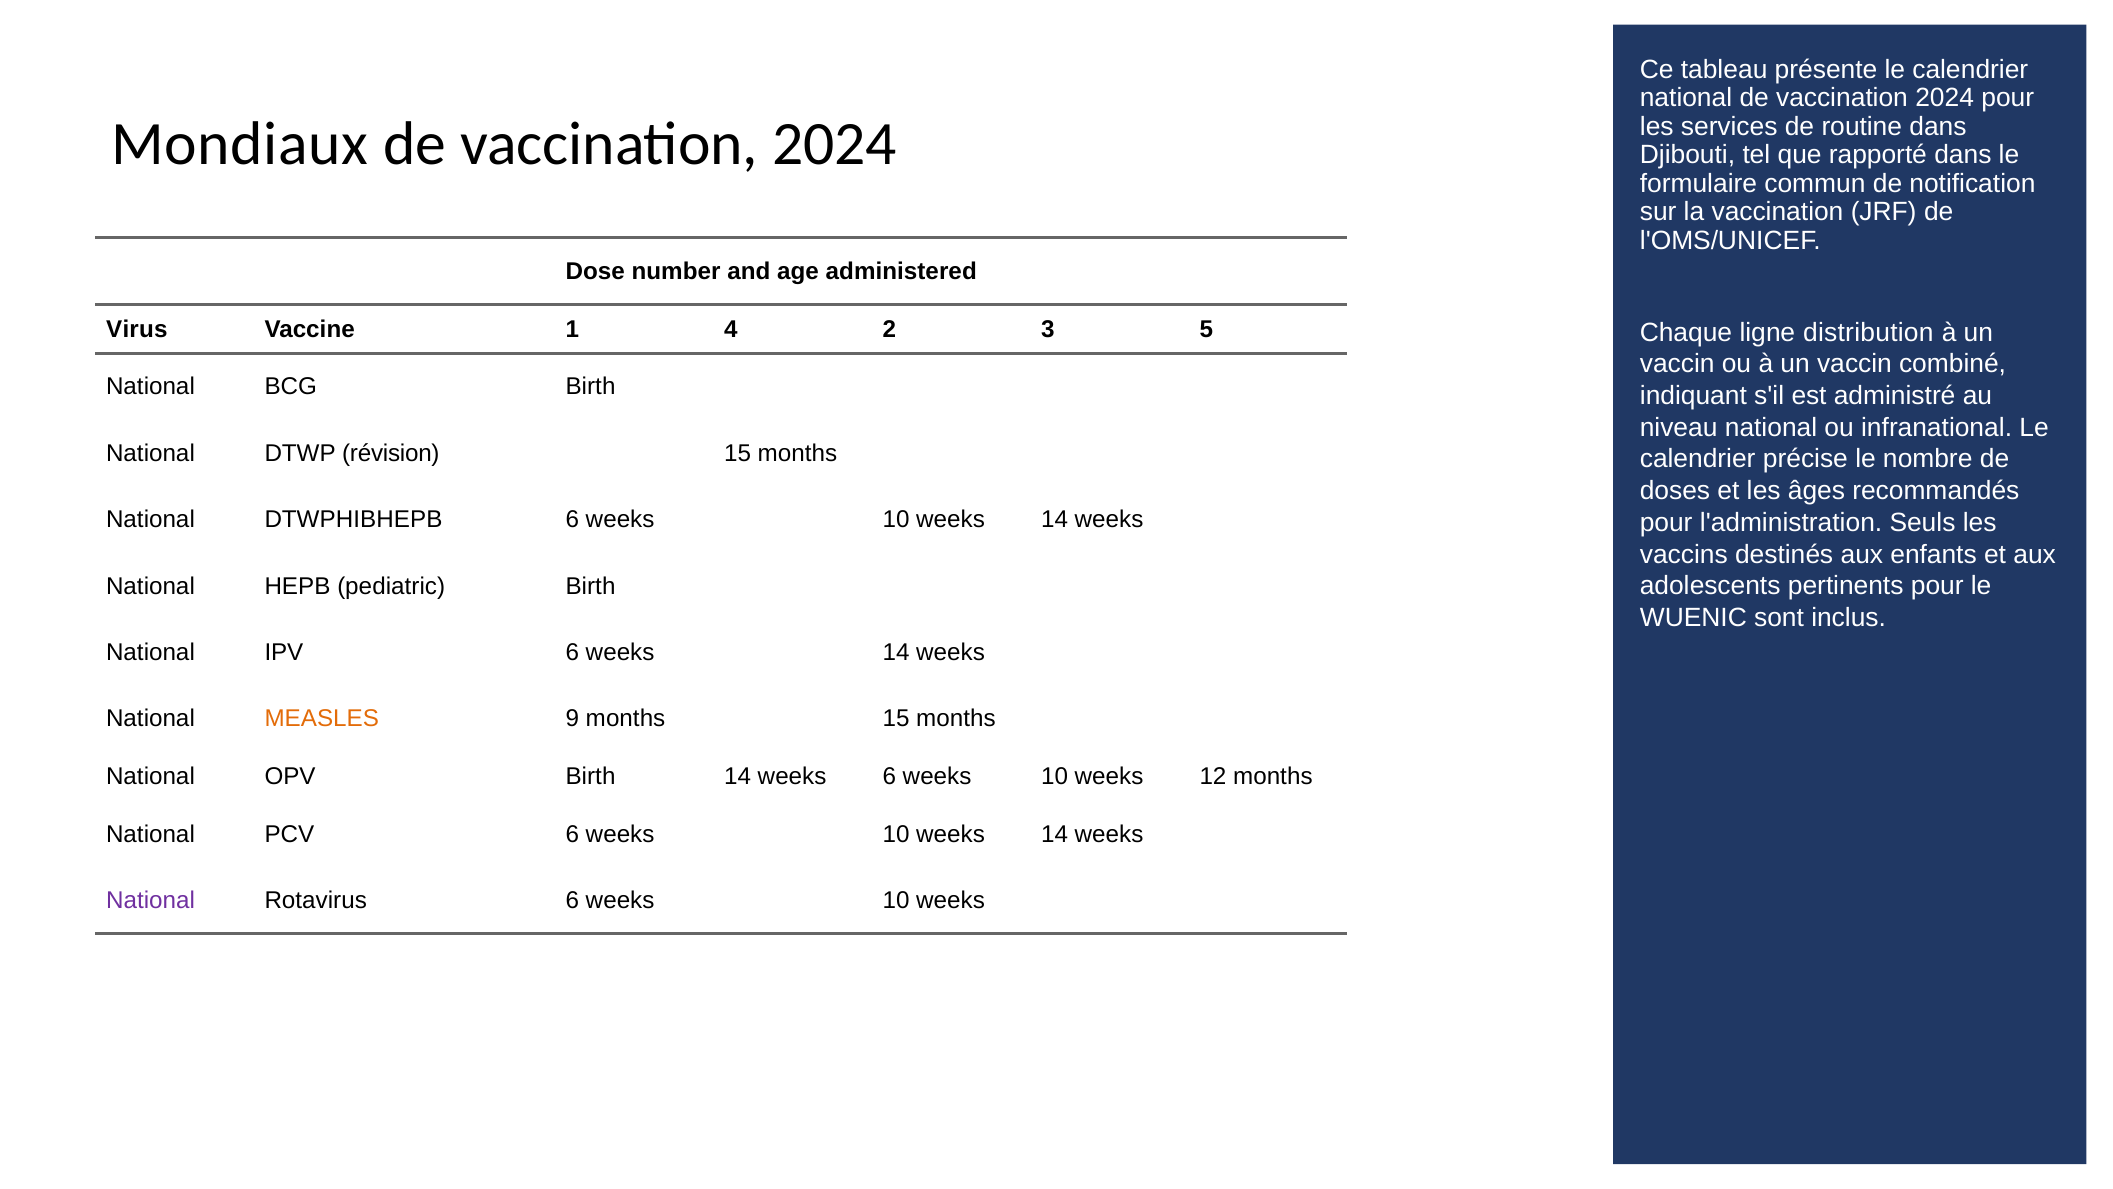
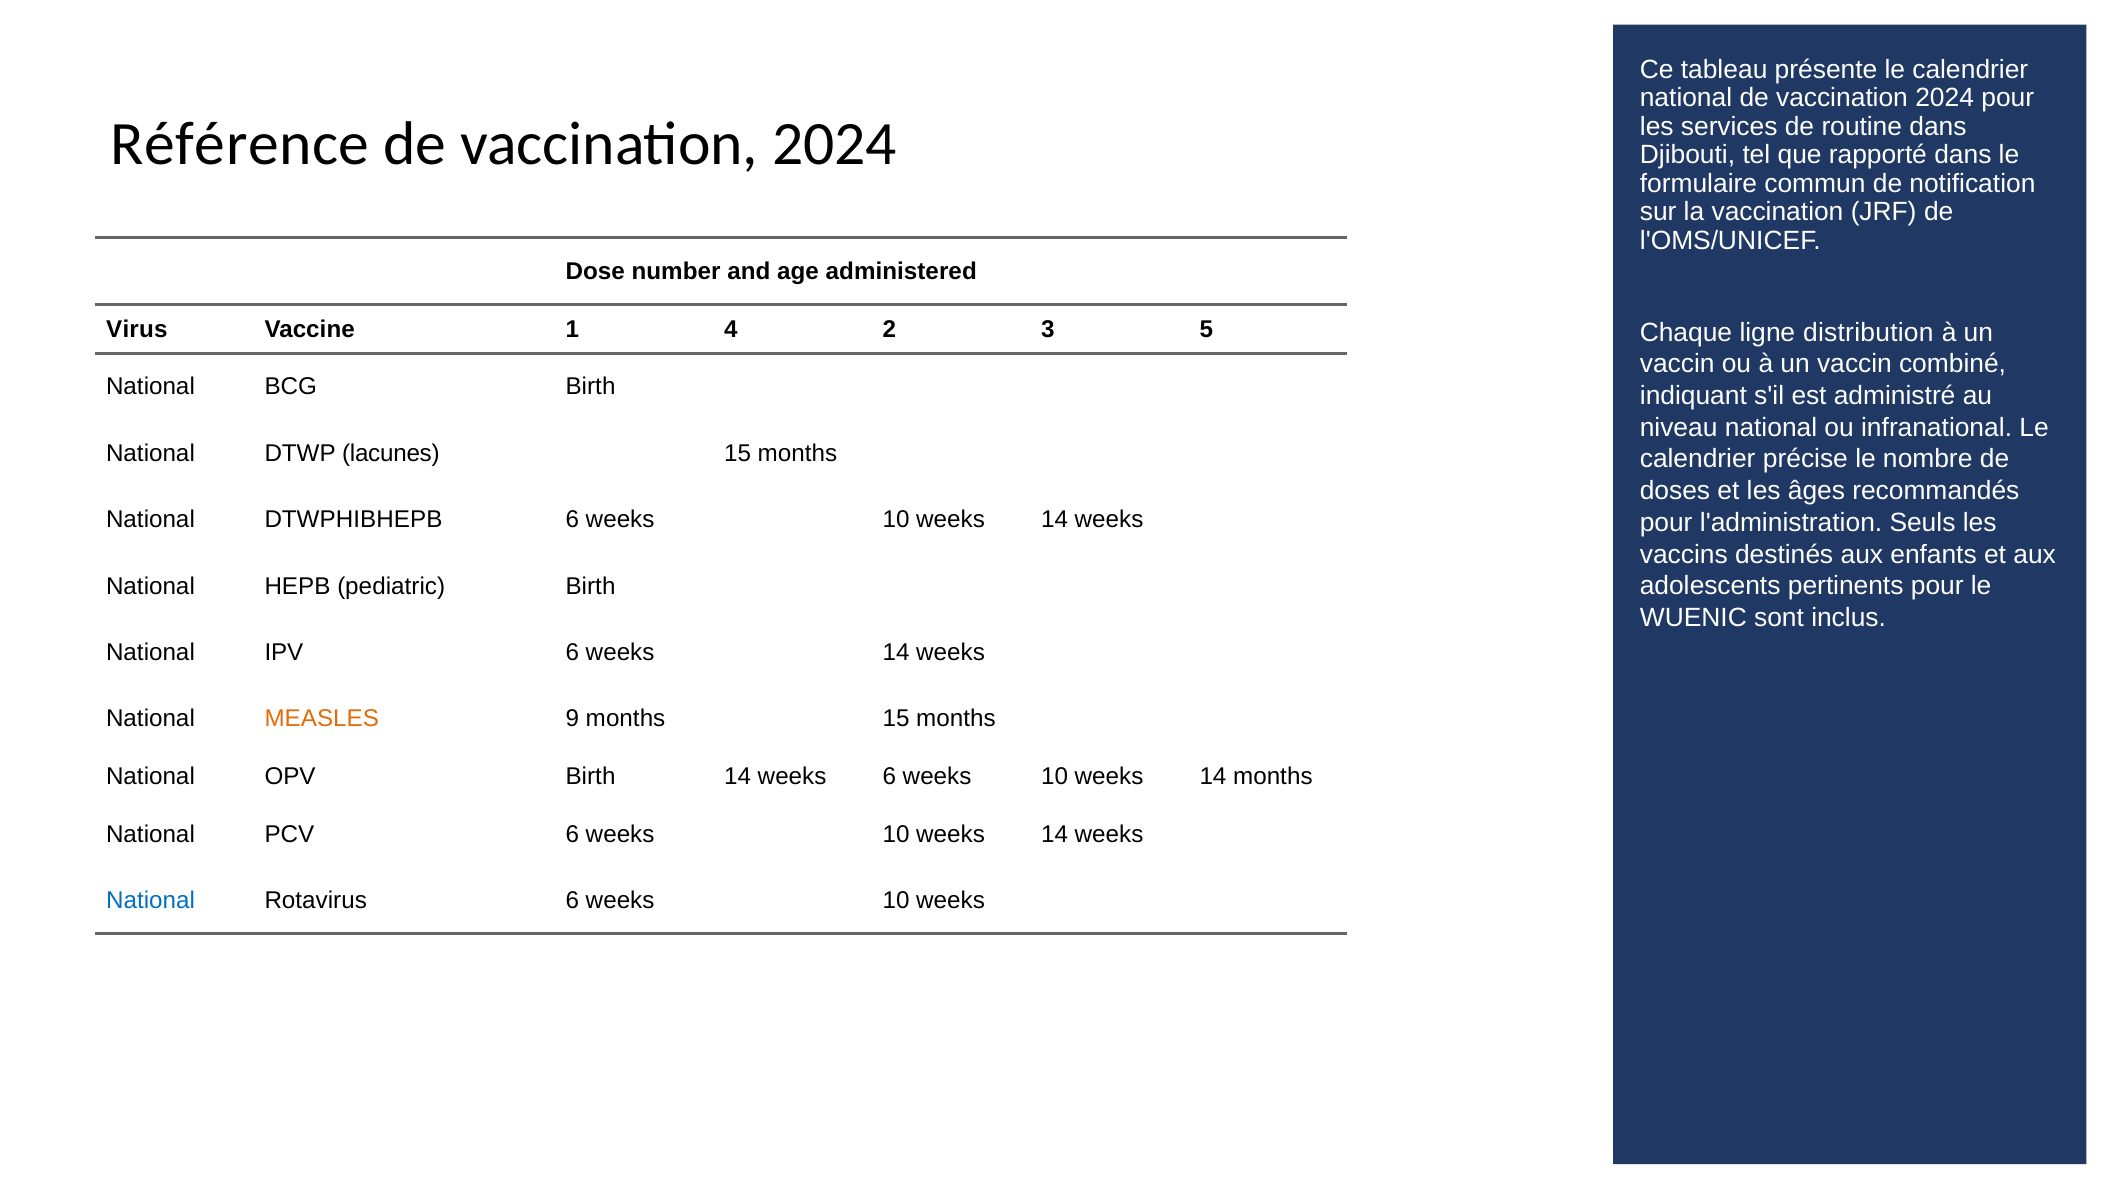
Mondiaux: Mondiaux -> Référence
révision: révision -> lacunes
12 at (1213, 776): 12 -> 14
National at (151, 900) colour: purple -> blue
